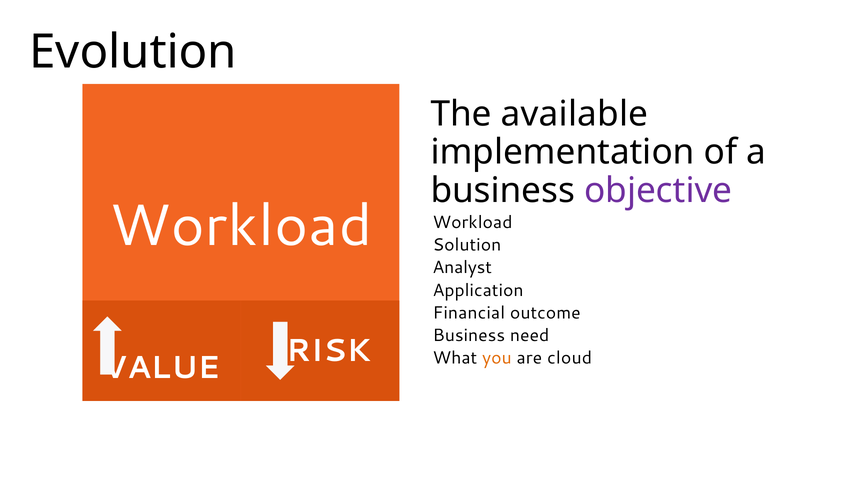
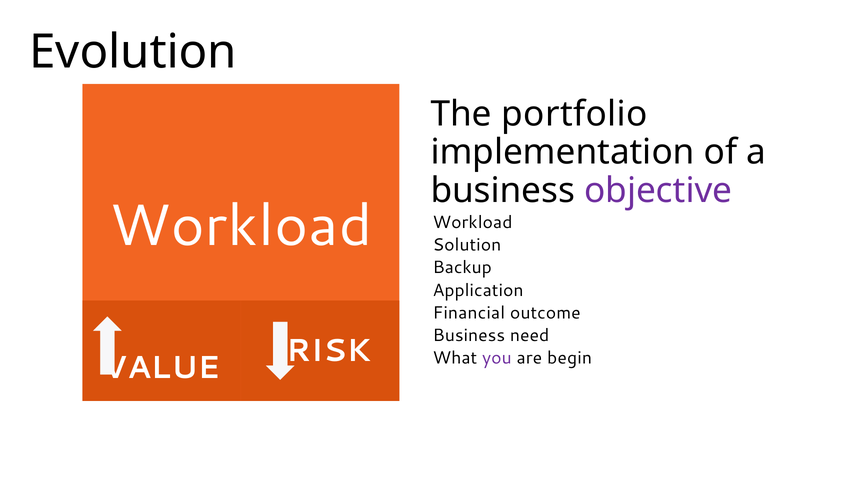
available: available -> portfolio
Analyst: Analyst -> Backup
you colour: orange -> purple
cloud: cloud -> begin
